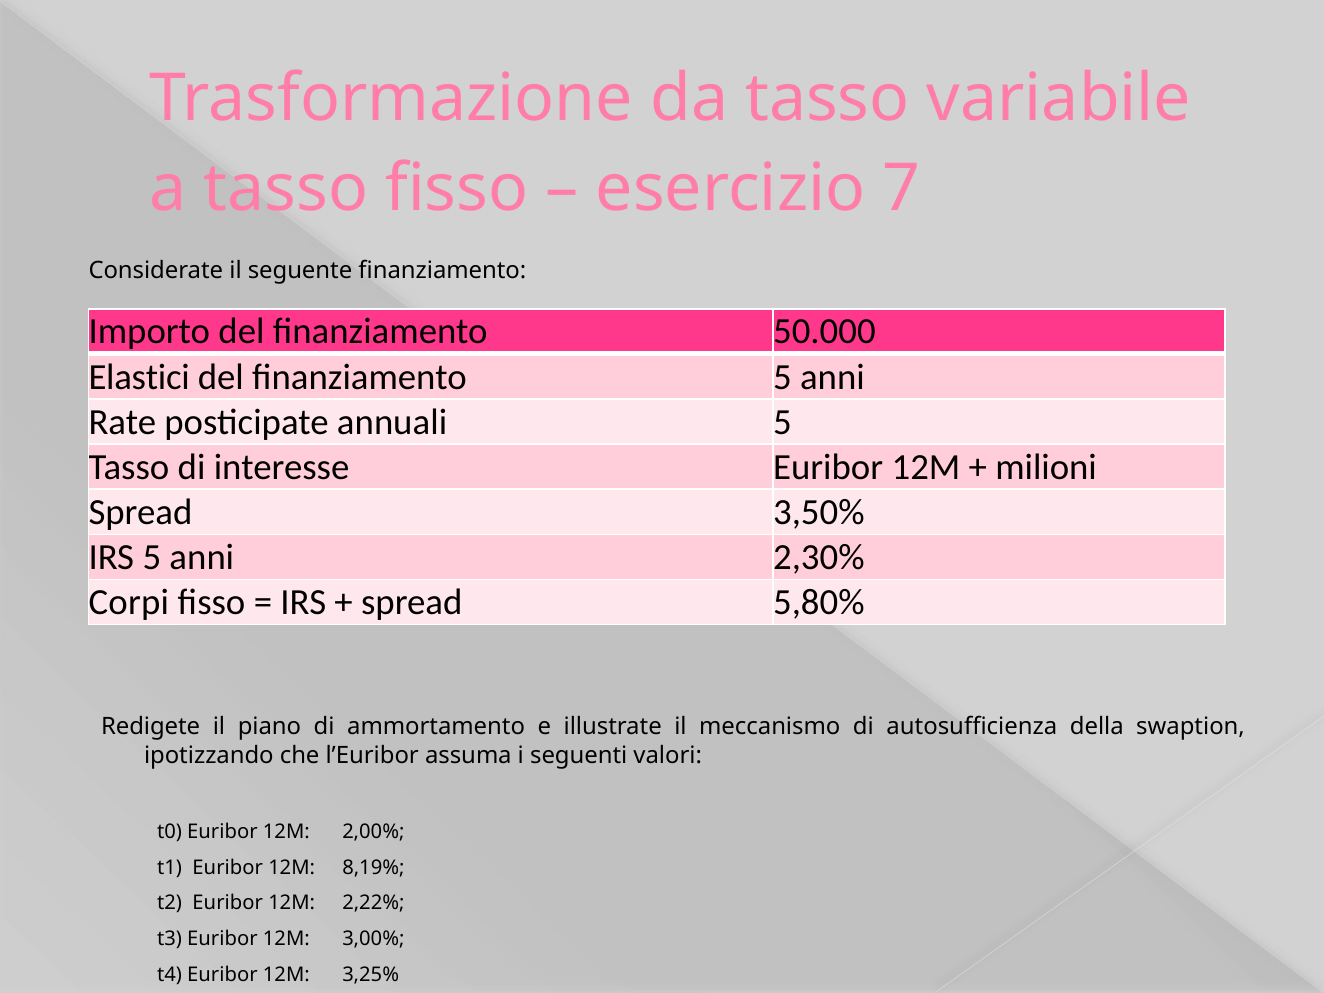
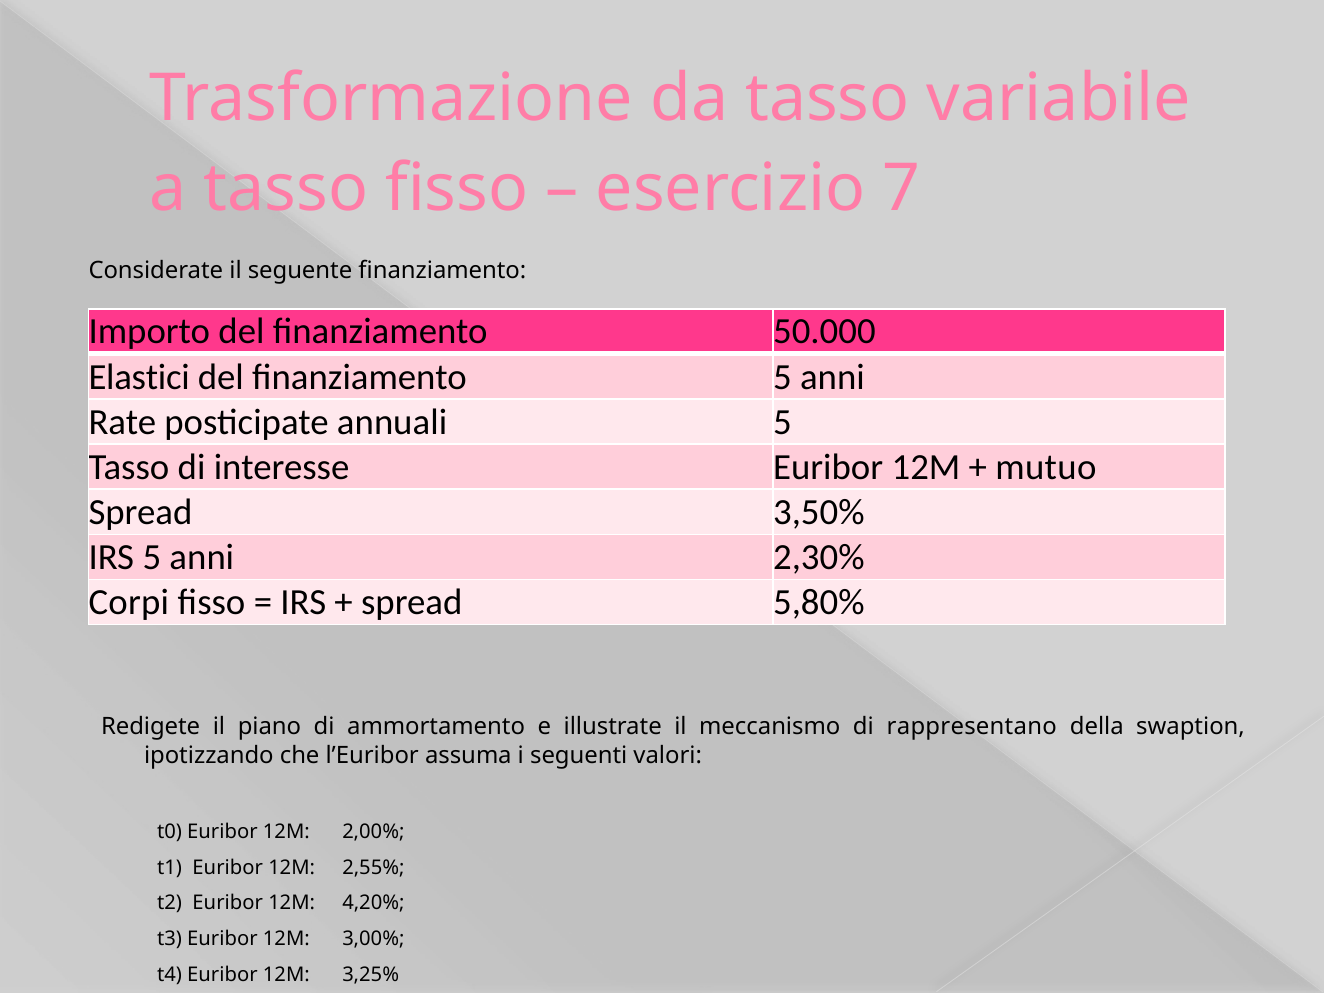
milioni: milioni -> mutuo
autosufficienza: autosufficienza -> rappresentano
8,19%: 8,19% -> 2,55%
2,22%: 2,22% -> 4,20%
